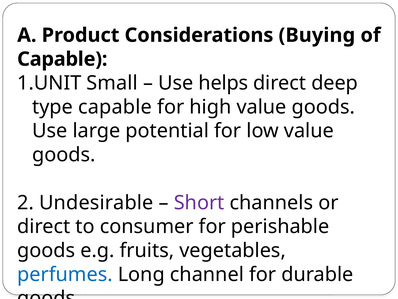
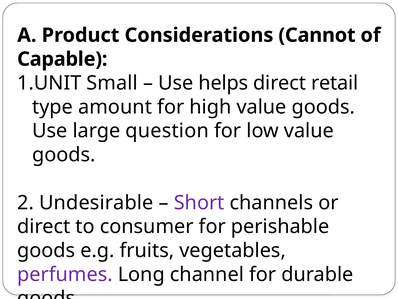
Buying: Buying -> Cannot
deep: deep -> retail
type capable: capable -> amount
potential: potential -> question
perfumes colour: blue -> purple
